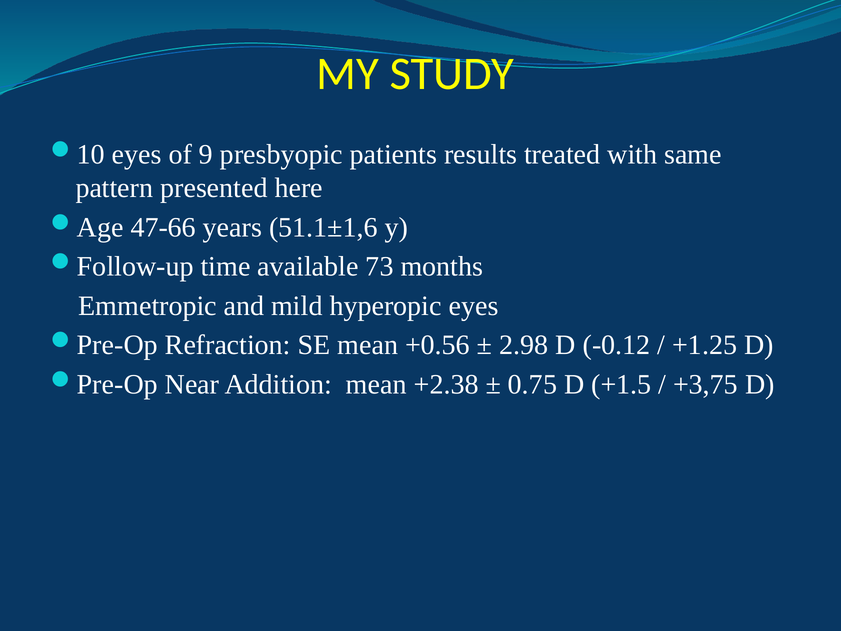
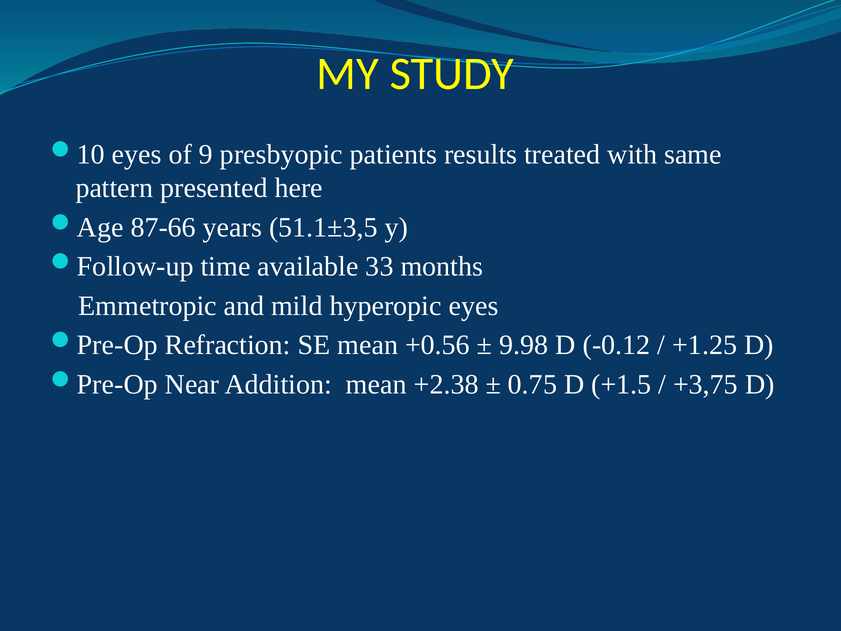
47-66: 47-66 -> 87-66
51.1±1,6: 51.1±1,6 -> 51.1±3,5
73: 73 -> 33
2.98: 2.98 -> 9.98
